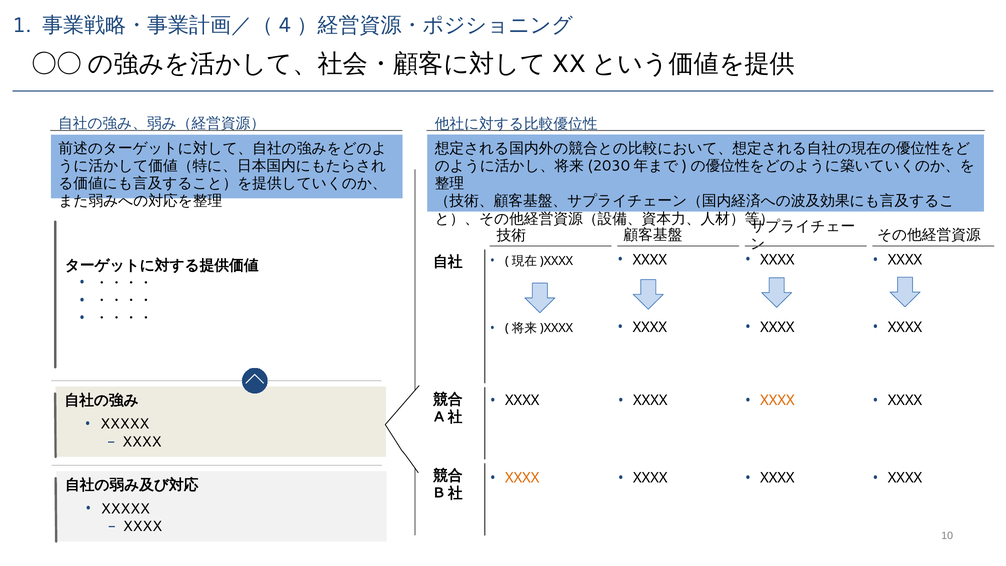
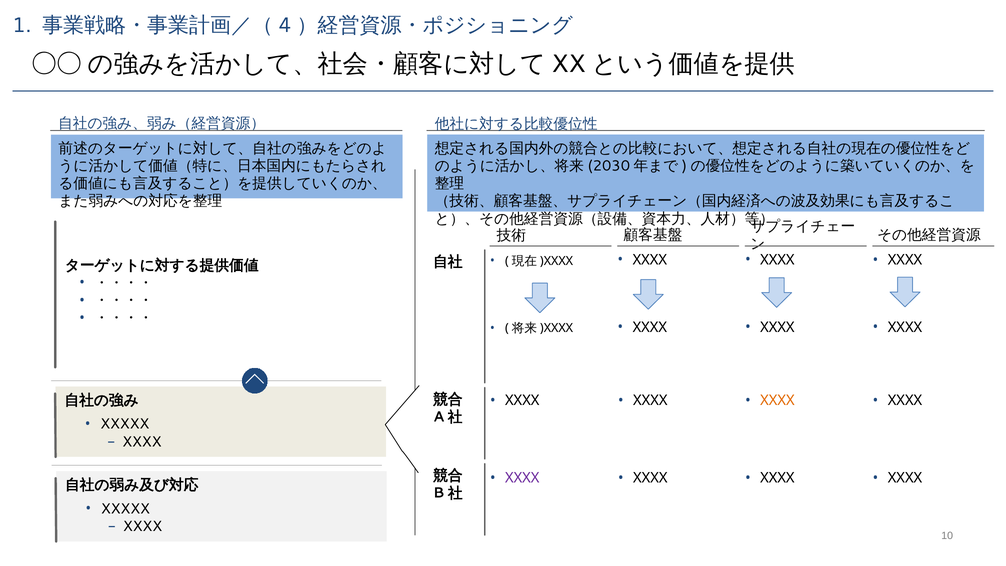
XXXX at (522, 478) colour: orange -> purple
